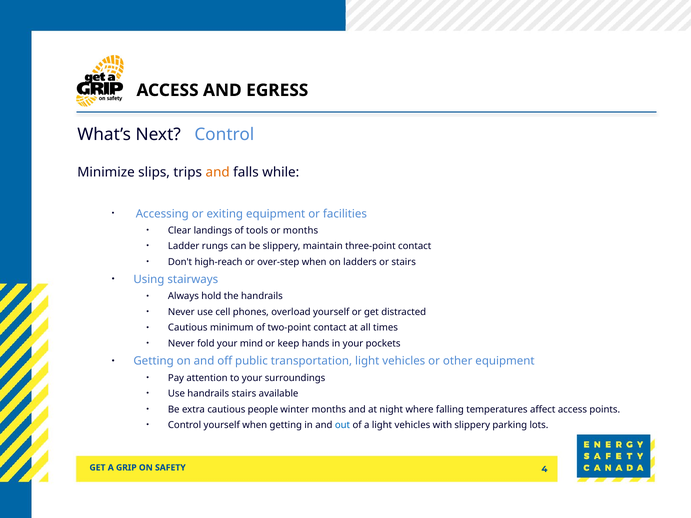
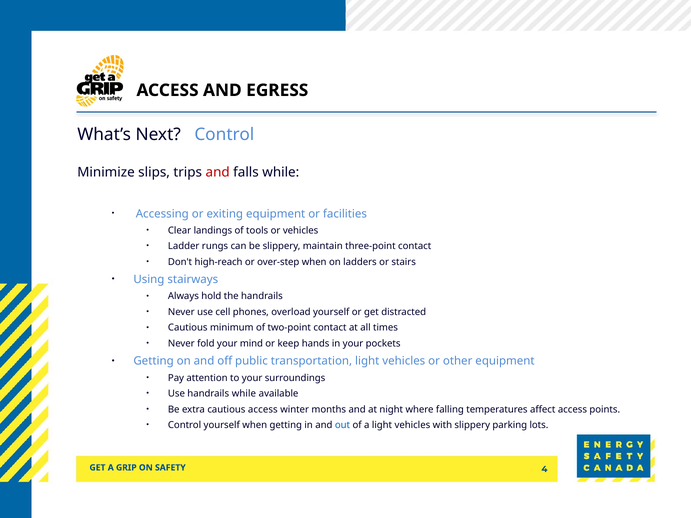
and at (218, 172) colour: orange -> red
or months: months -> vehicles
handrails stairs: stairs -> while
cautious people: people -> access
